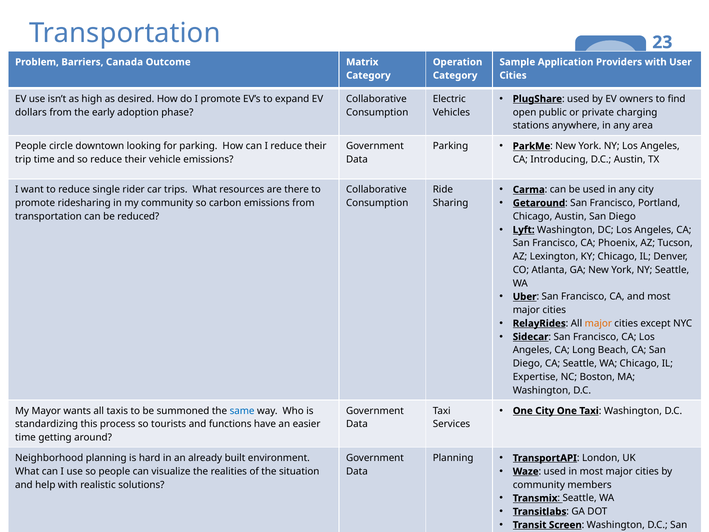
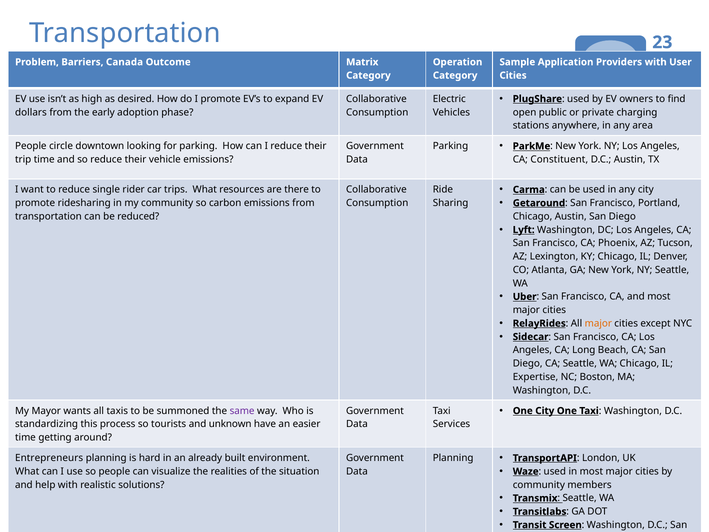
Introducing: Introducing -> Constituent
same colour: blue -> purple
functions: functions -> unknown
Neighborhood: Neighborhood -> Entrepreneurs
